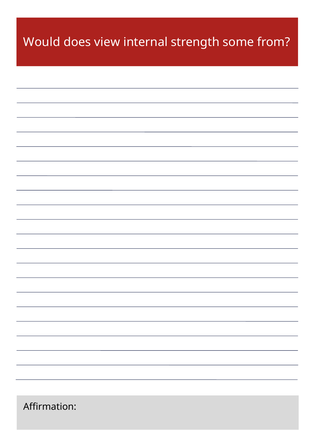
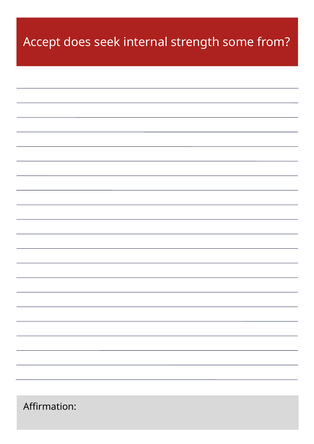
Would: Would -> Accept
view: view -> seek
